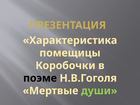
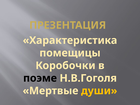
души colour: light green -> yellow
